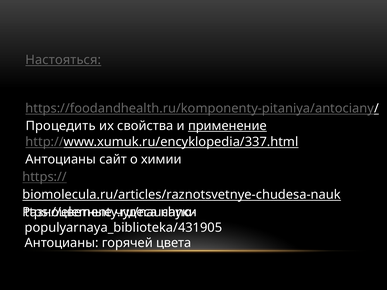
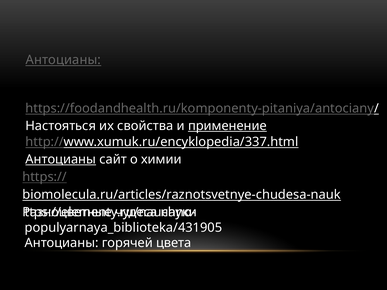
Настояться at (63, 60): Настояться -> Антоцианы
Процедить: Процедить -> Настояться
Антоцианы at (61, 159) underline: none -> present
